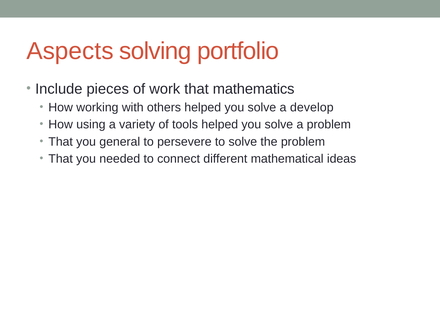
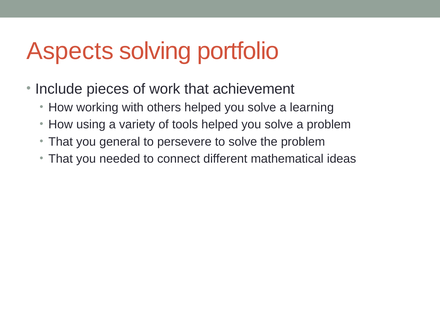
mathematics: mathematics -> achievement
develop: develop -> learning
